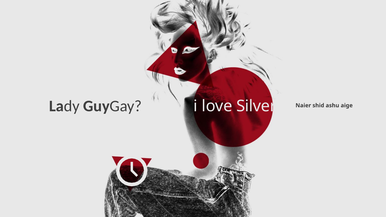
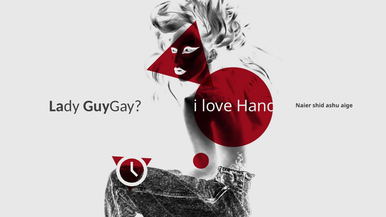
Silver: Silver -> Hand
